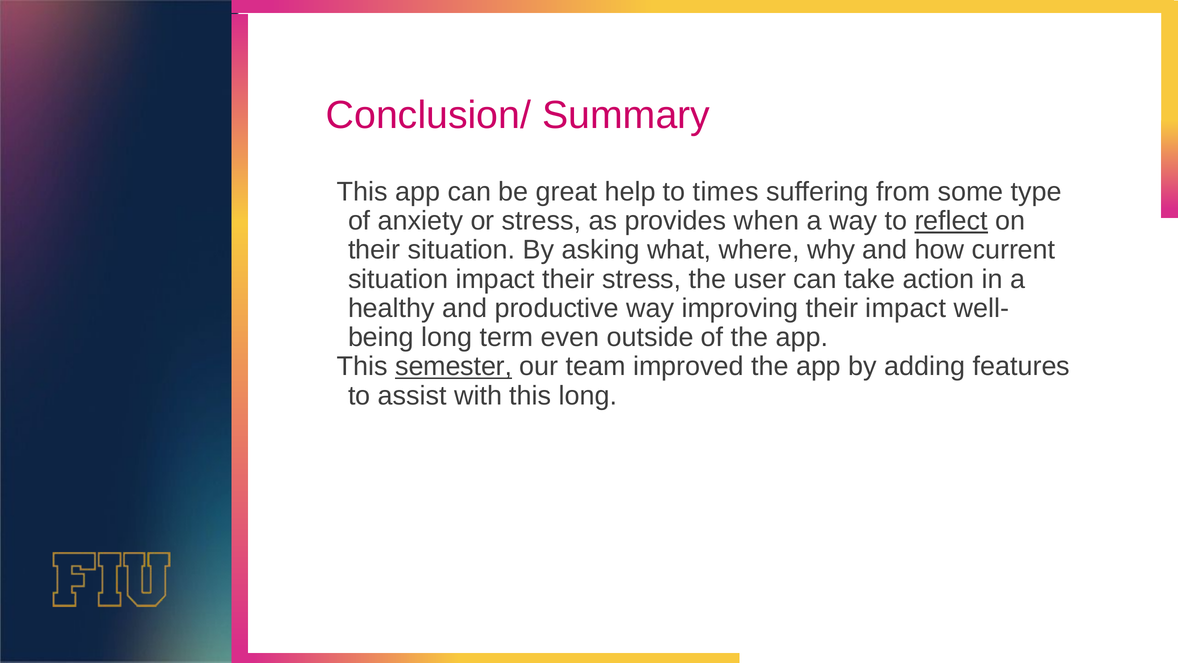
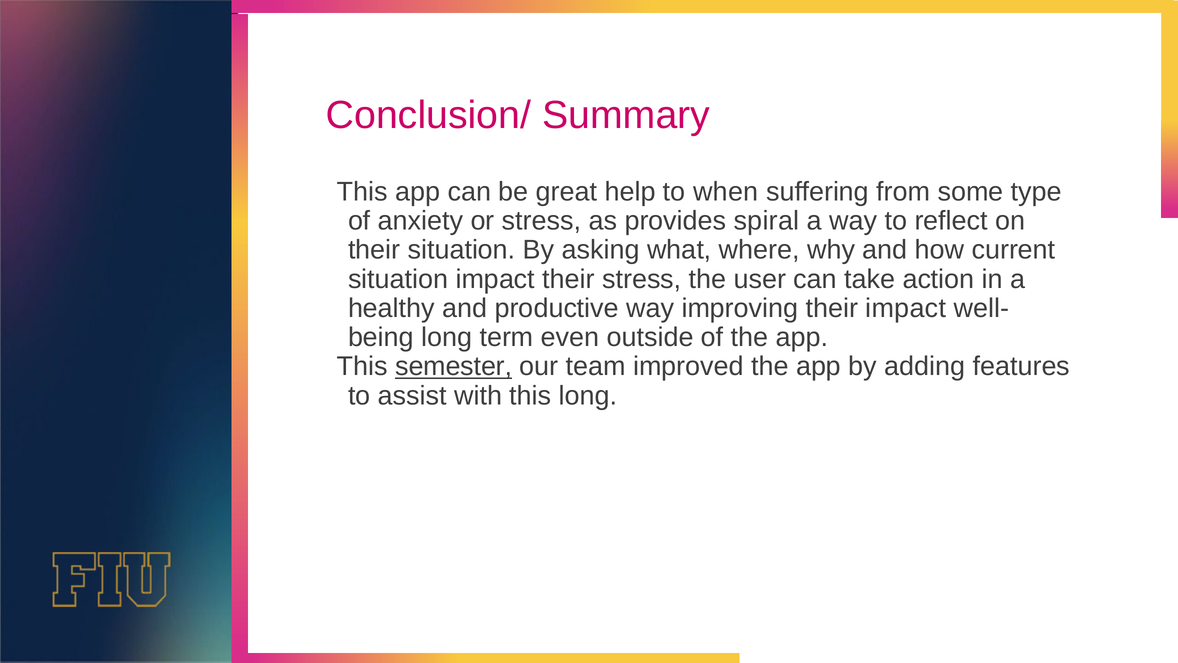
times: times -> when
when: when -> spiral
reflect underline: present -> none
